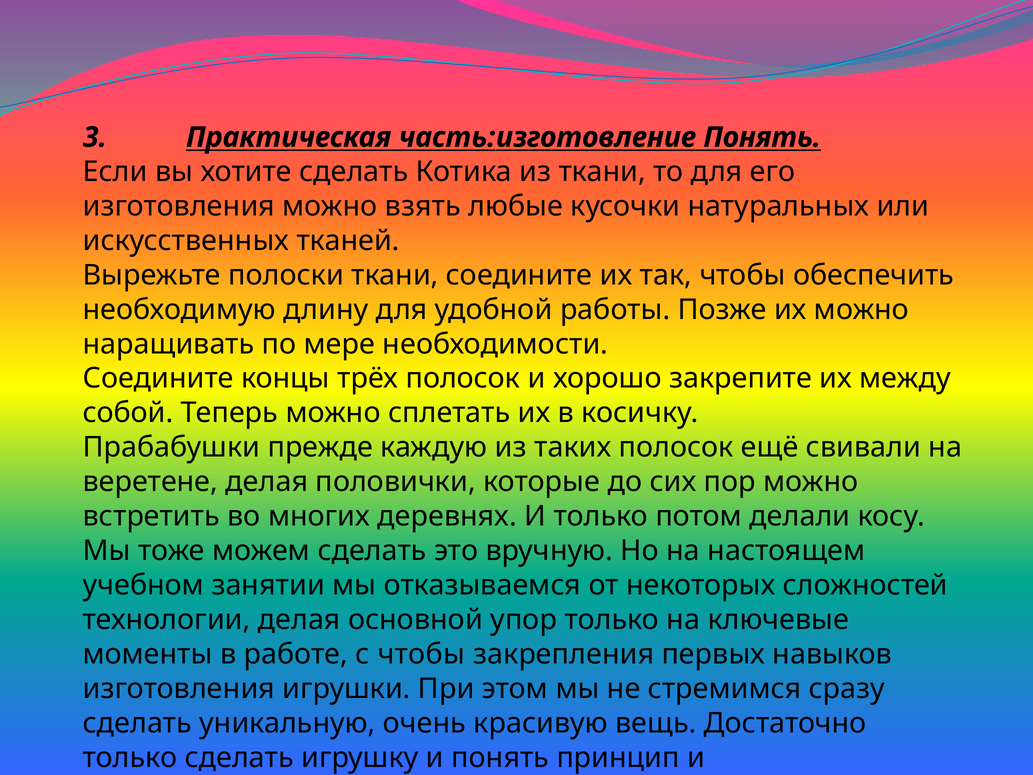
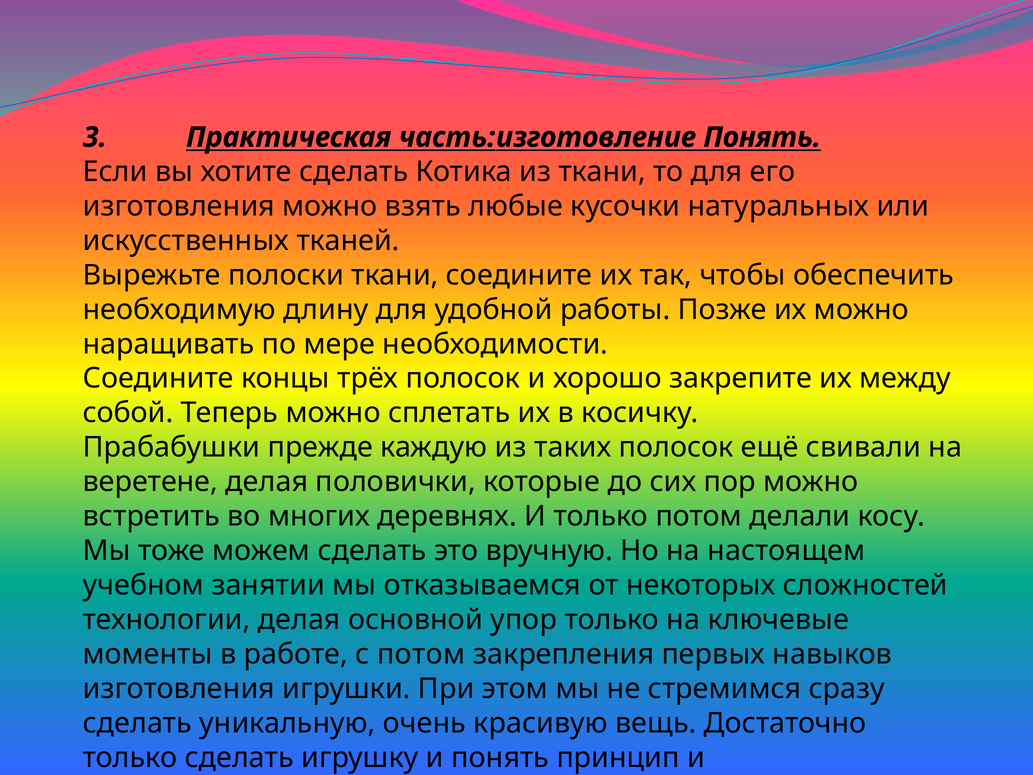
с чтобы: чтобы -> потом
